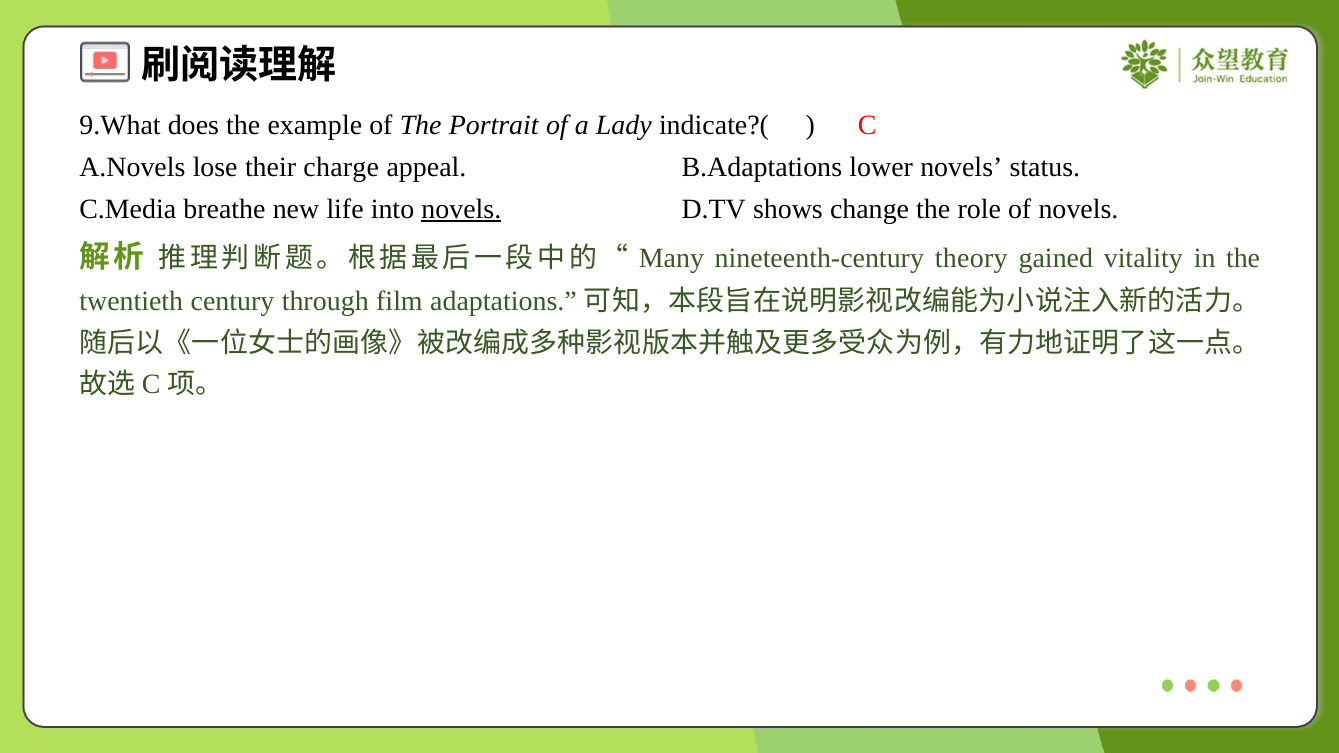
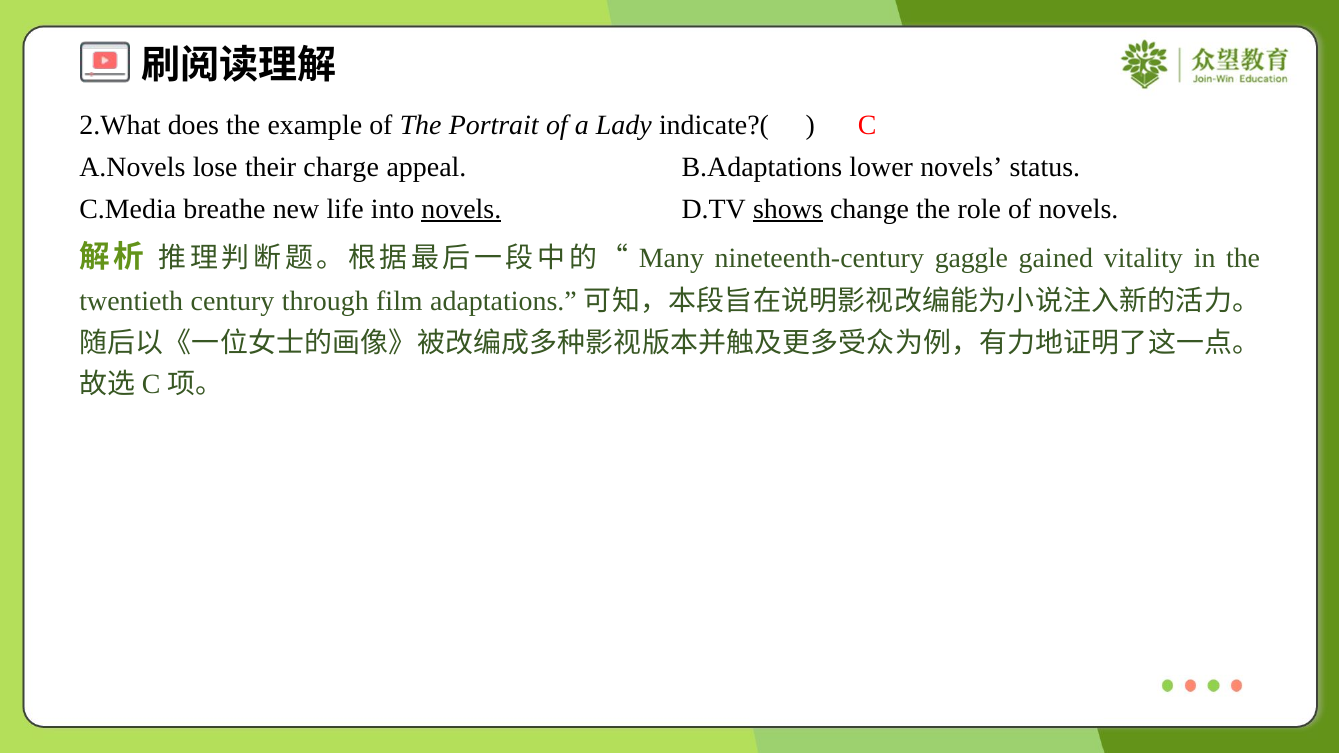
9.What: 9.What -> 2.What
shows underline: none -> present
theory: theory -> gaggle
